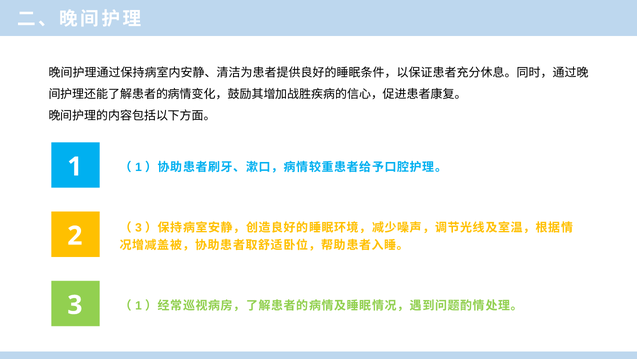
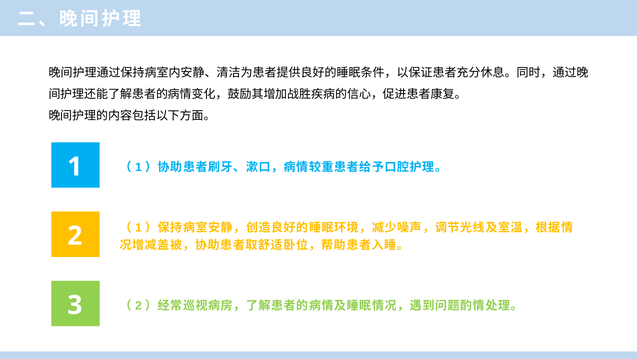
3 at (138, 228): 3 -> 1
1 at (138, 305): 1 -> 2
